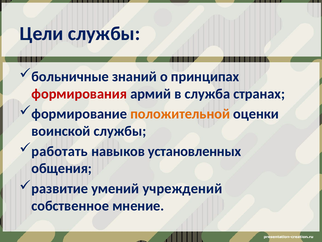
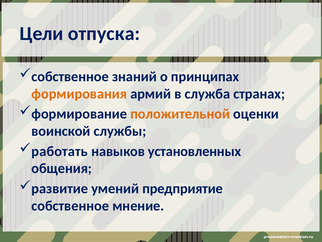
Цели службы: службы -> отпуска
больничные at (70, 77): больничные -> собственное
формирования colour: red -> orange
учреждений: учреждений -> предприятие
